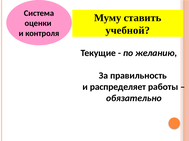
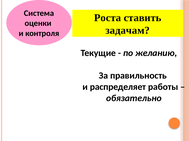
Муму: Муму -> Роста
учебной: учебной -> задачам
